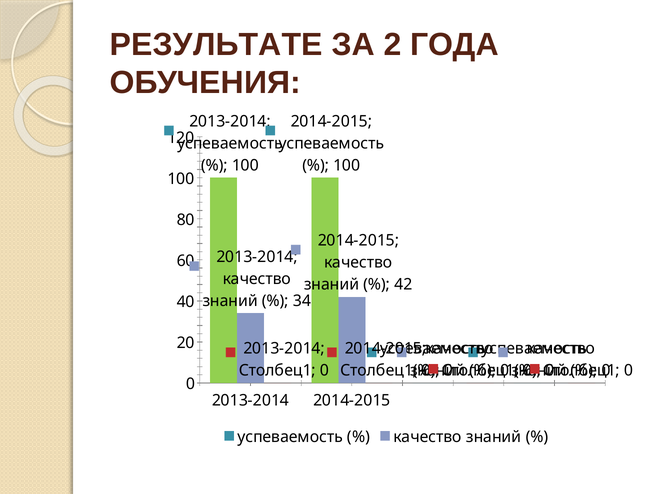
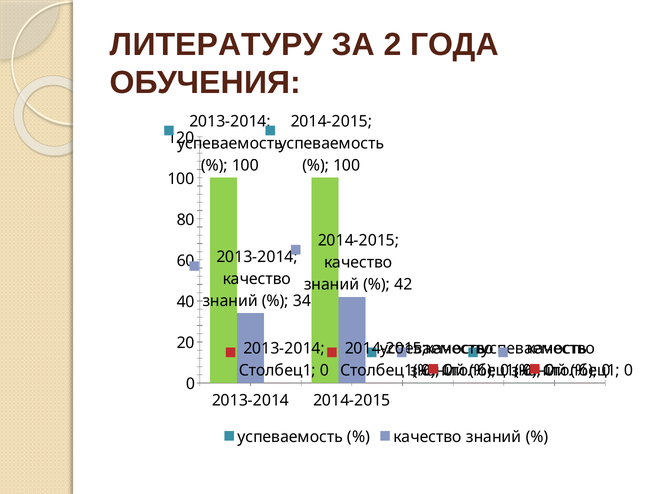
РЕЗУЛЬТАТЕ: РЕЗУЛЬТАТЕ -> ЛИТЕРАТУРУ
